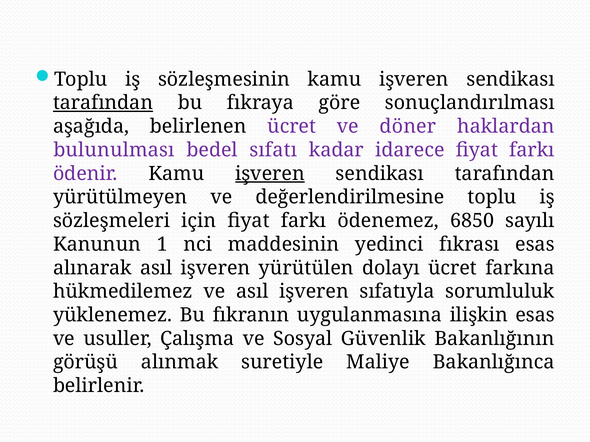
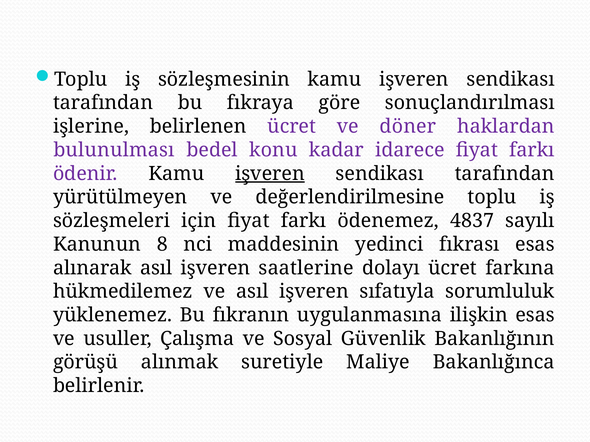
tarafından at (103, 103) underline: present -> none
aşağıda: aşağıda -> işlerine
sıfatı: sıfatı -> konu
6850: 6850 -> 4837
1: 1 -> 8
yürütülen: yürütülen -> saatlerine
